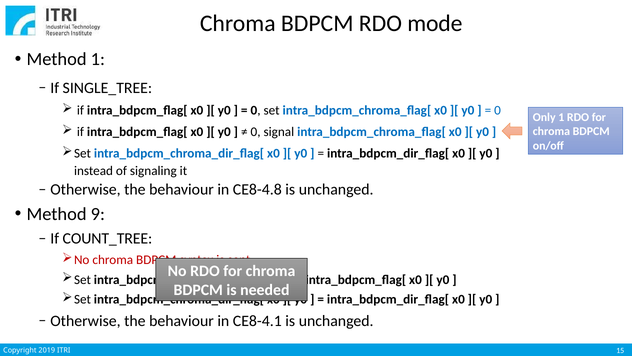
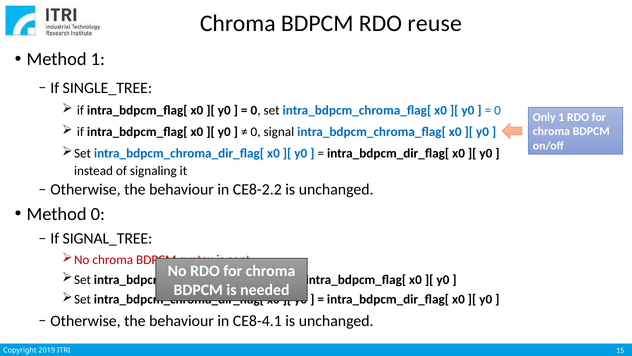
mode: mode -> reuse
CE8-4.8: CE8-4.8 -> CE8-2.2
Method 9: 9 -> 0
COUNT_TREE: COUNT_TREE -> SIGNAL_TREE
